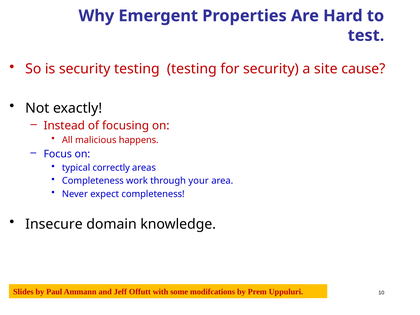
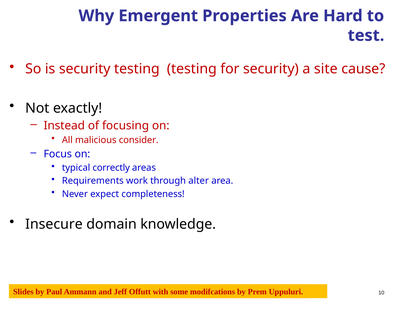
happens: happens -> consider
Completeness at (93, 181): Completeness -> Requirements
your: your -> alter
